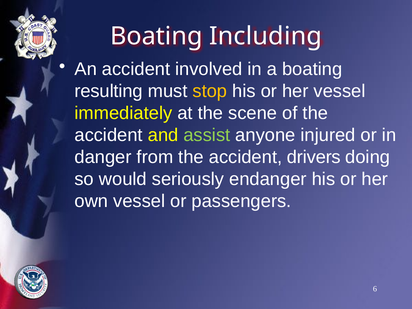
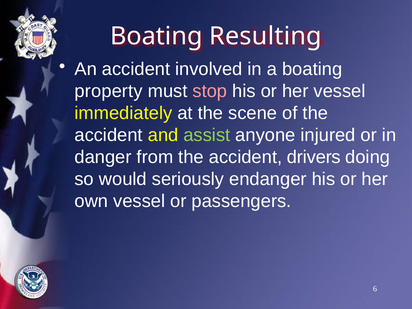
Including: Including -> Resulting
resulting: resulting -> property
stop colour: yellow -> pink
